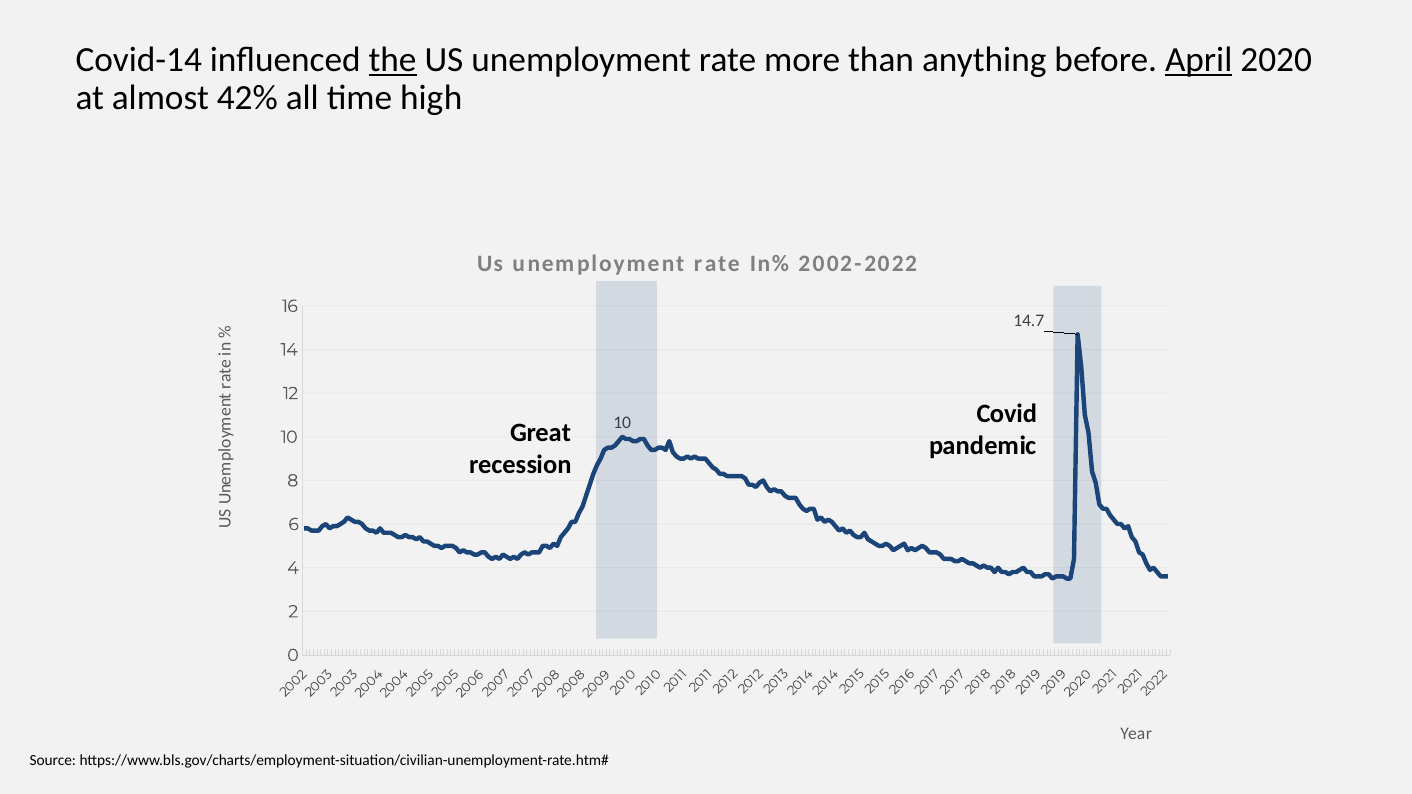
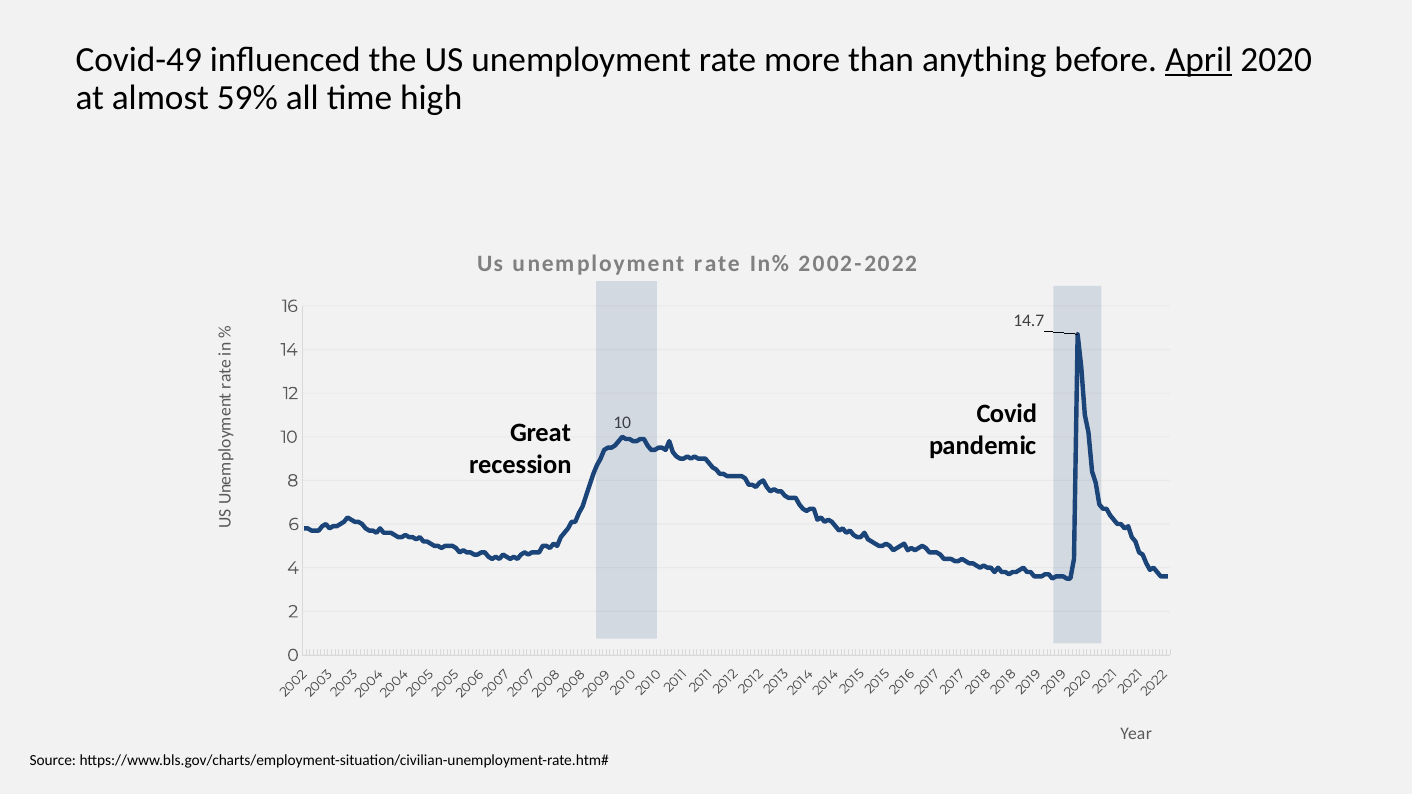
Covid-14: Covid-14 -> Covid-49
the underline: present -> none
42%: 42% -> 59%
